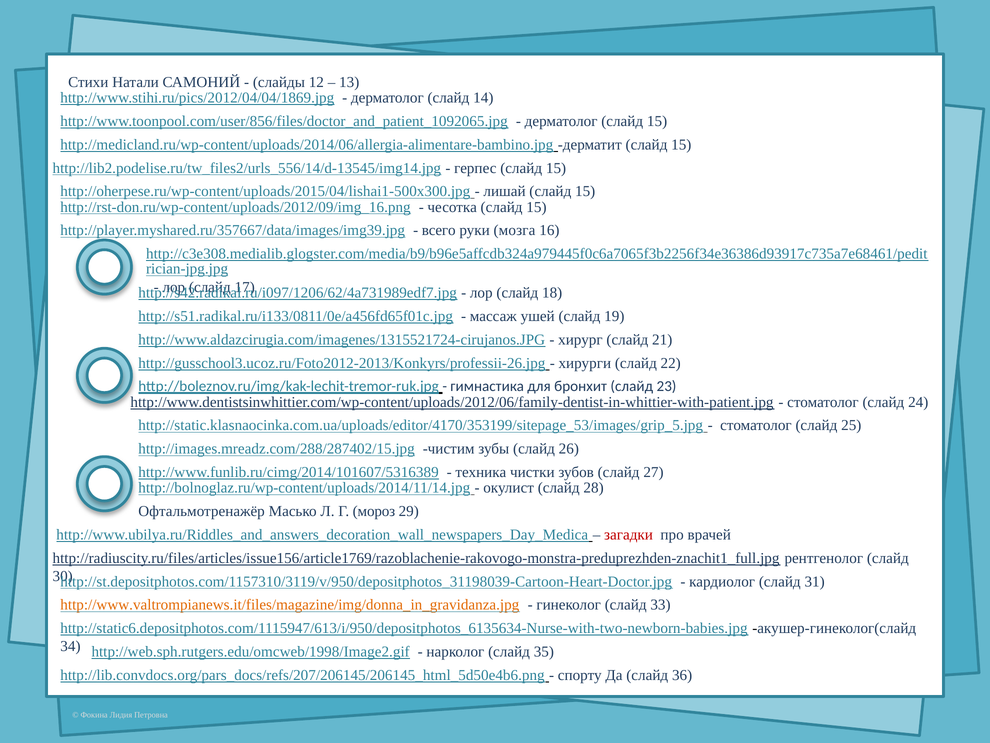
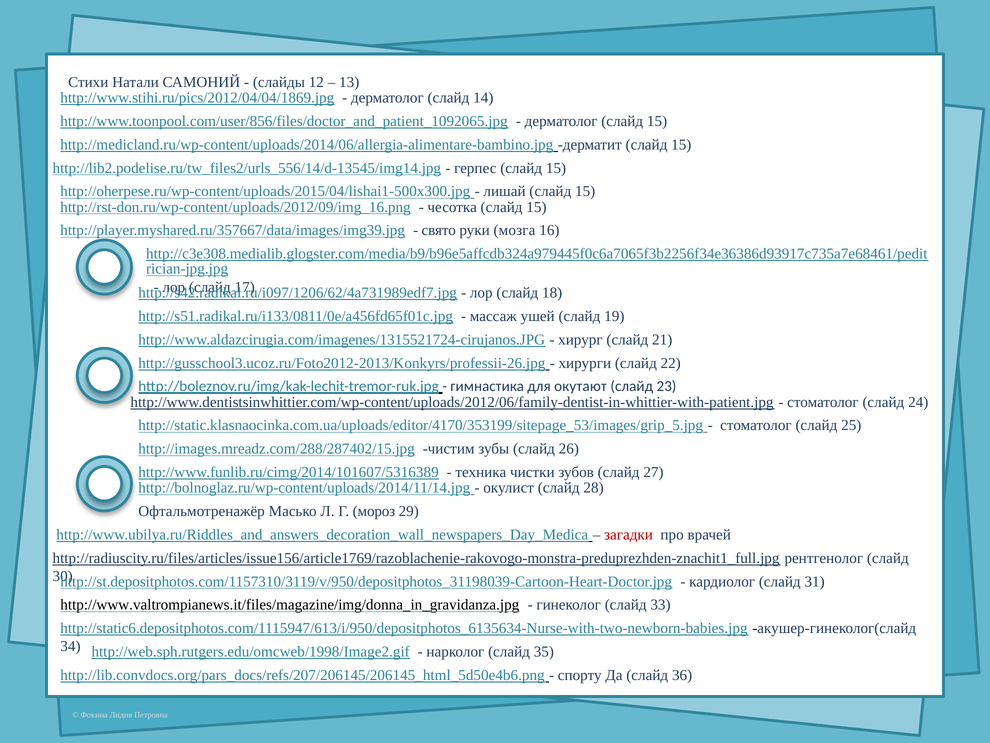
всего: всего -> свято
бронхит: бронхит -> окутают
http://www.valtrompianews.it/files/magazine/img/donna_in_gravidanza.jpg colour: orange -> black
